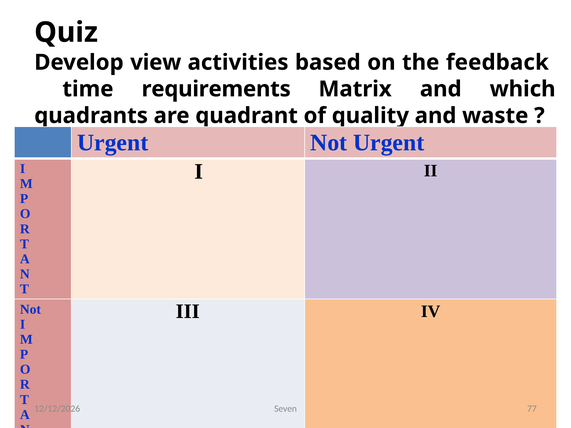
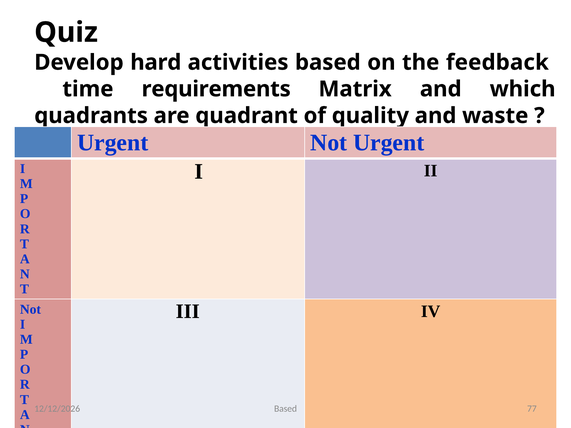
view: view -> hard
Seven at (286, 409): Seven -> Based
